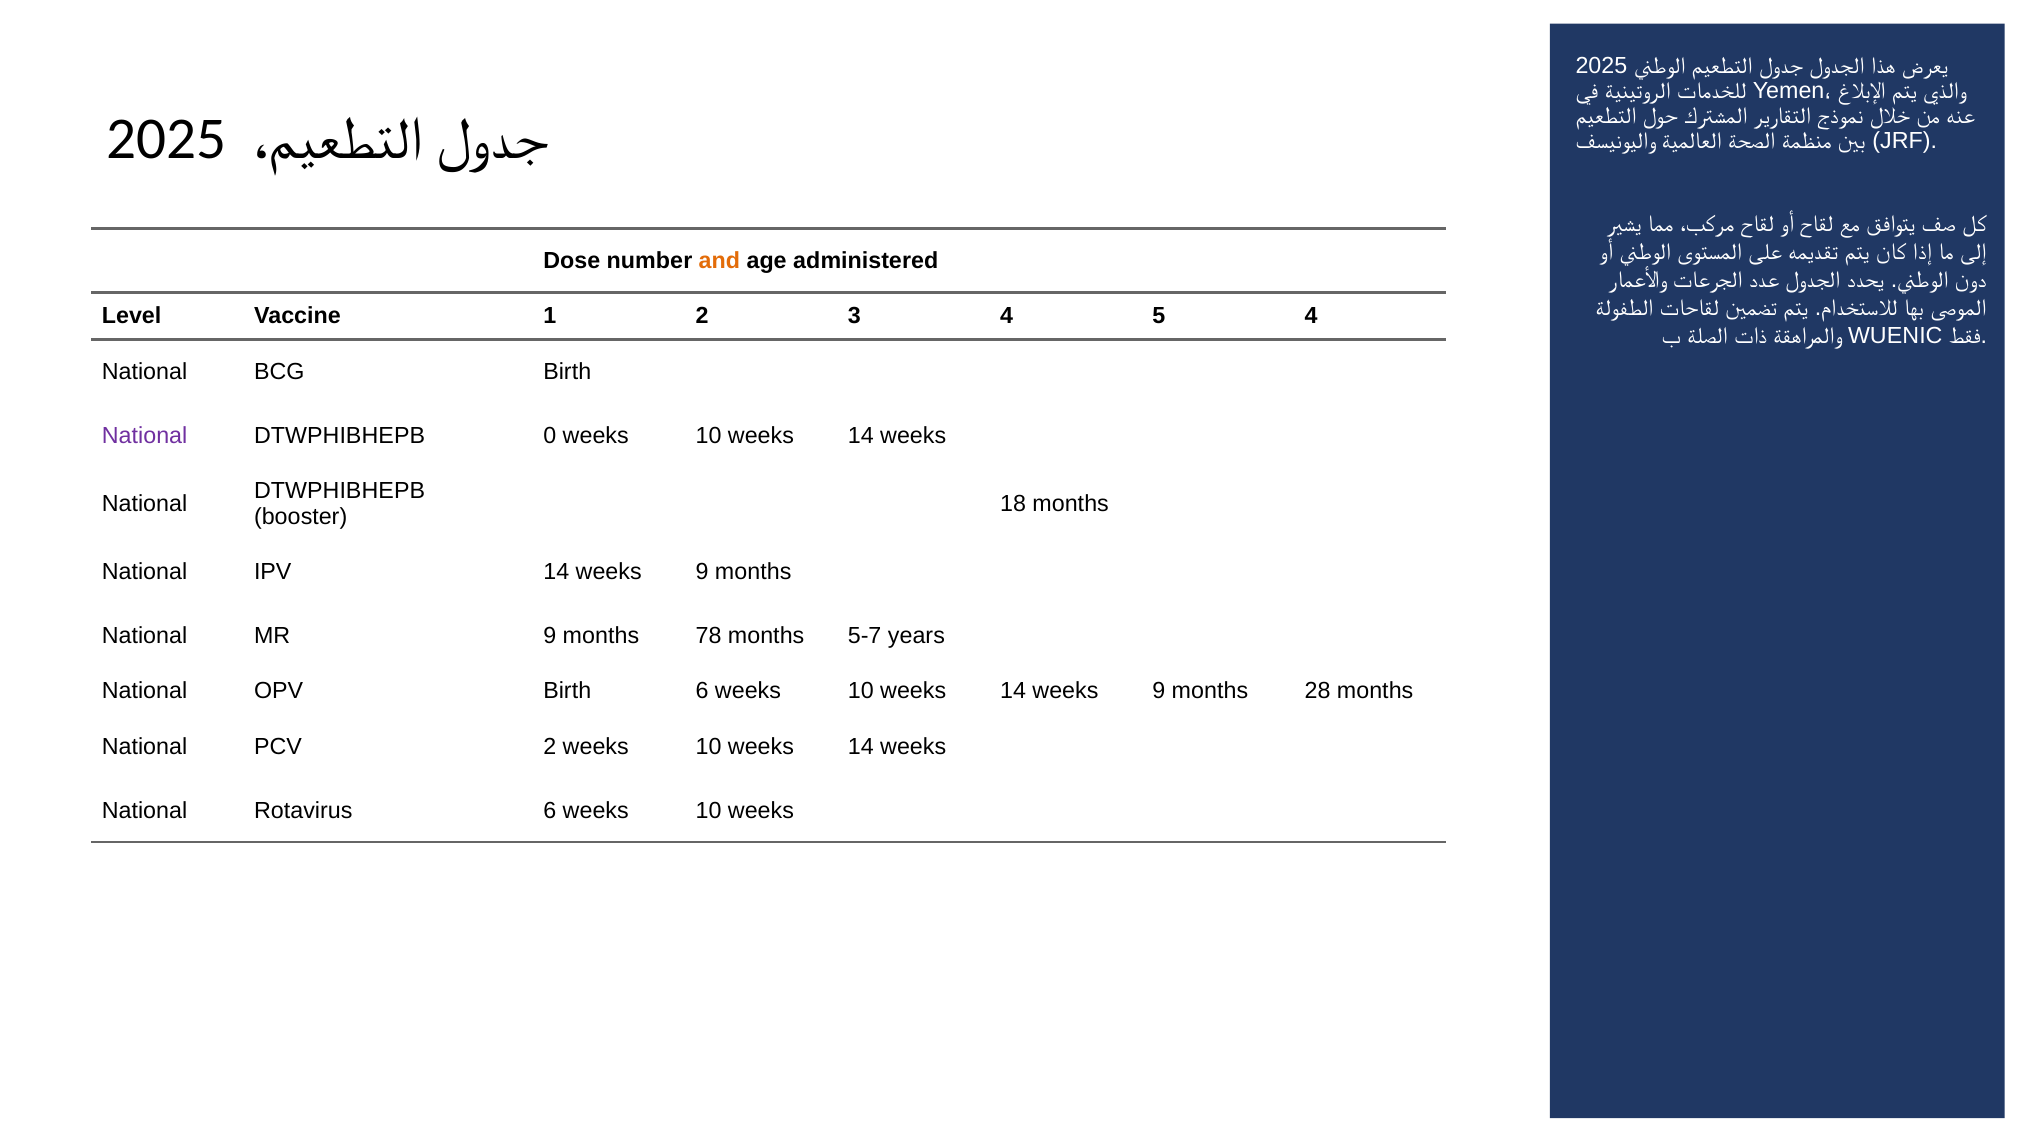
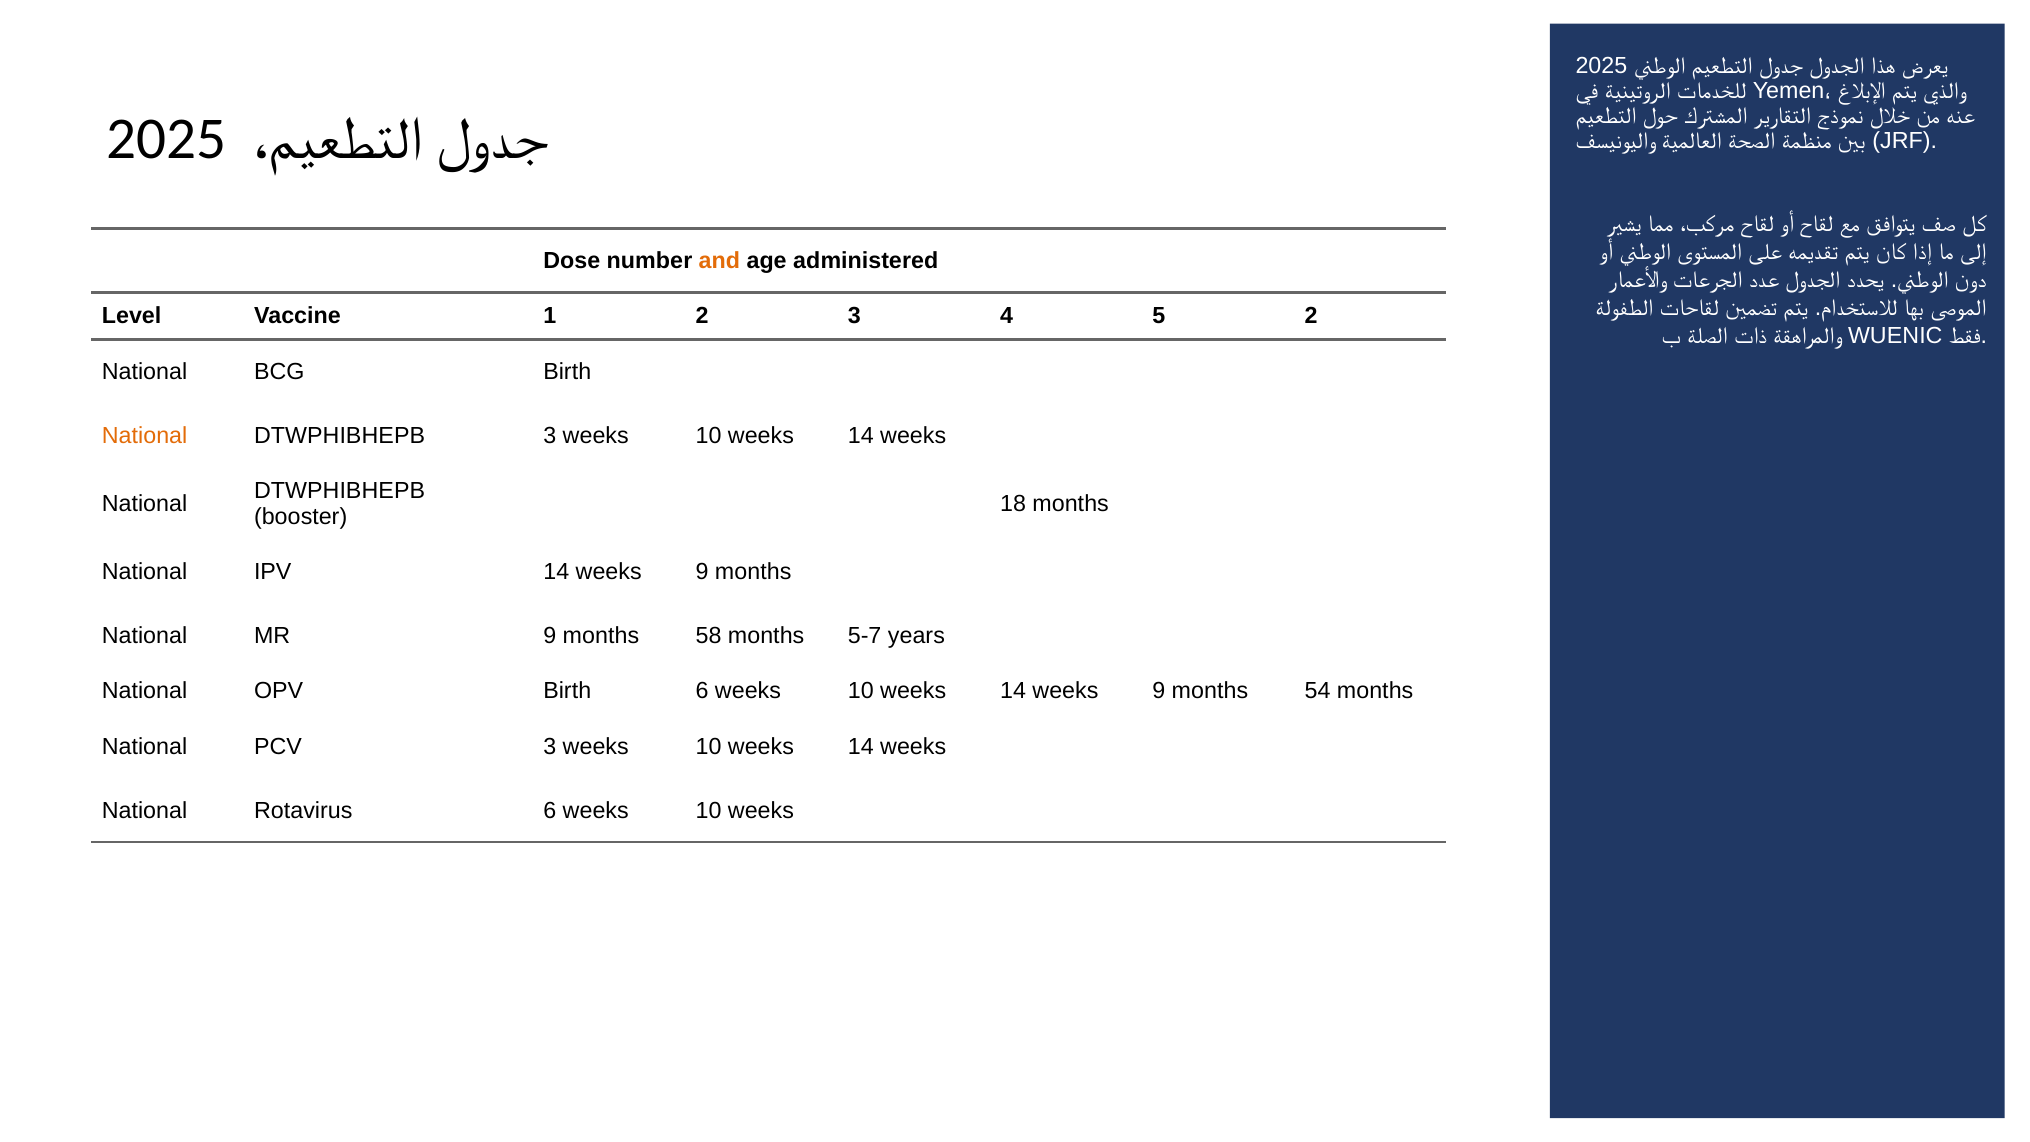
5 4: 4 -> 2
National at (145, 435) colour: purple -> orange
DTWPHIBHEPB 0: 0 -> 3
78: 78 -> 58
28: 28 -> 54
PCV 2: 2 -> 3
